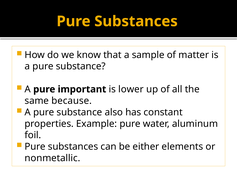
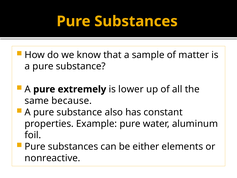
important: important -> extremely
nonmetallic: nonmetallic -> nonreactive
